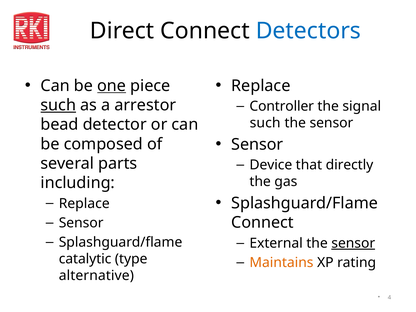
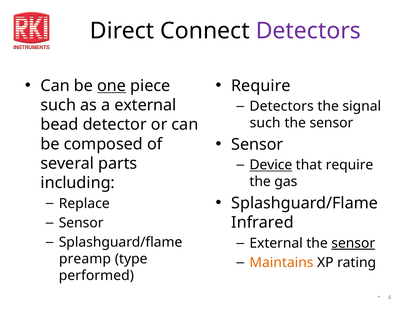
Detectors at (308, 31) colour: blue -> purple
Replace at (261, 86): Replace -> Require
Controller at (282, 106): Controller -> Detectors
such at (58, 105) underline: present -> none
a arrestor: arrestor -> external
Device underline: none -> present
that directly: directly -> require
Connect at (262, 223): Connect -> Infrared
catalytic: catalytic -> preamp
alternative: alternative -> performed
